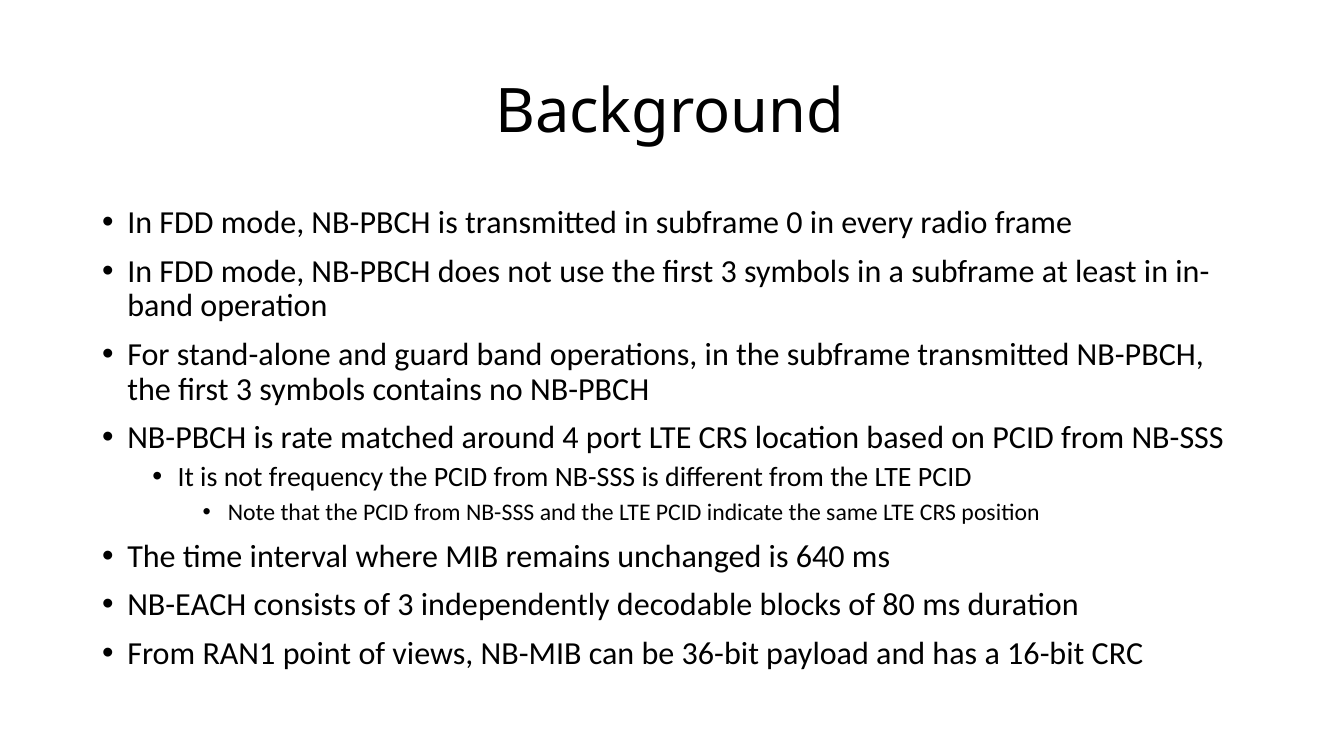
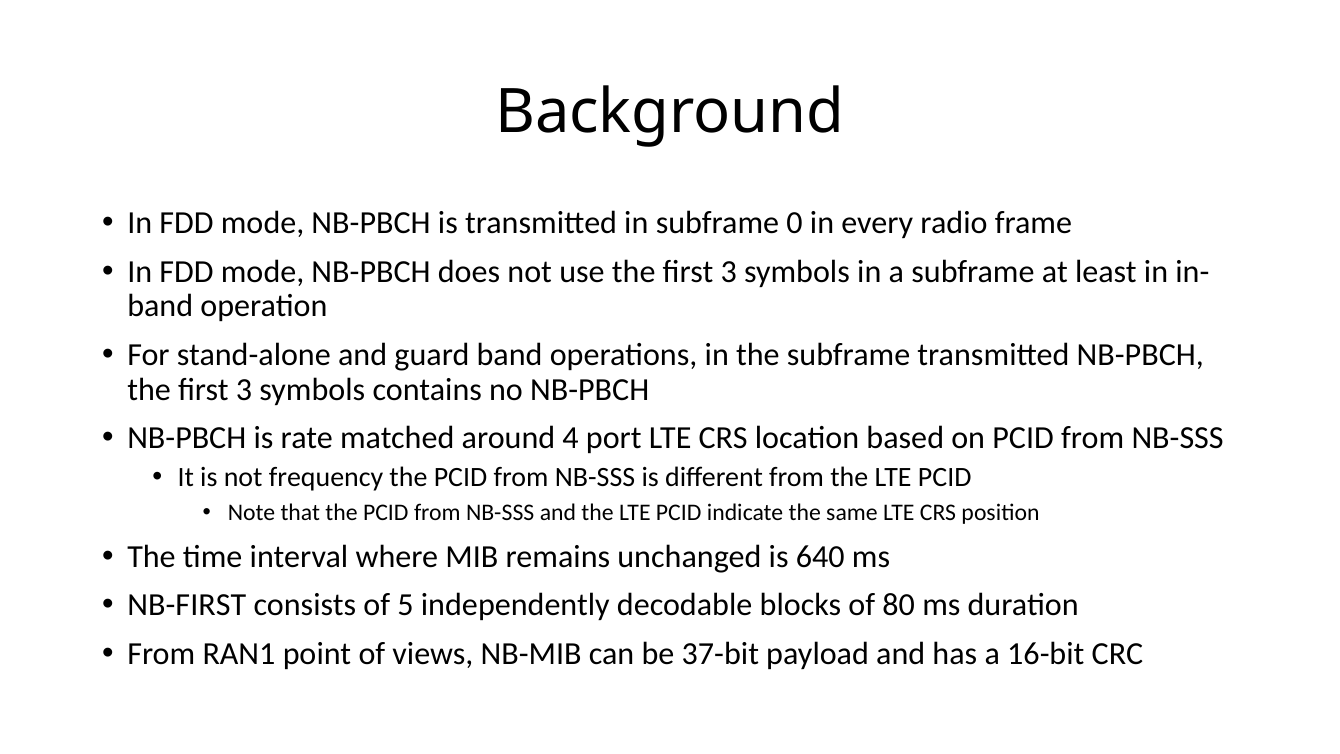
NB-EACH: NB-EACH -> NB-FIRST
of 3: 3 -> 5
36-bit: 36-bit -> 37-bit
